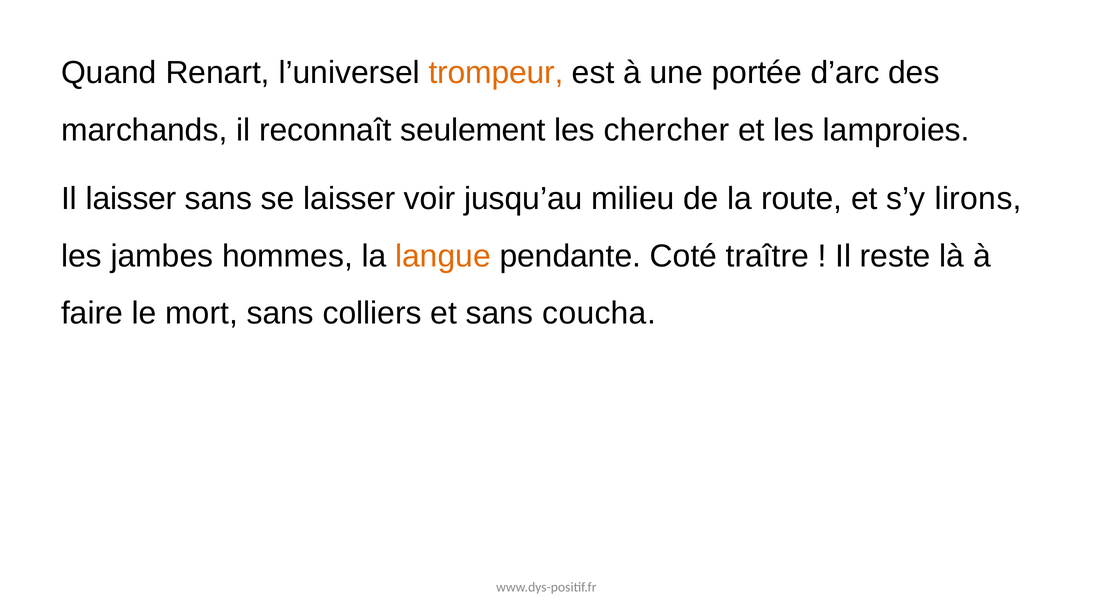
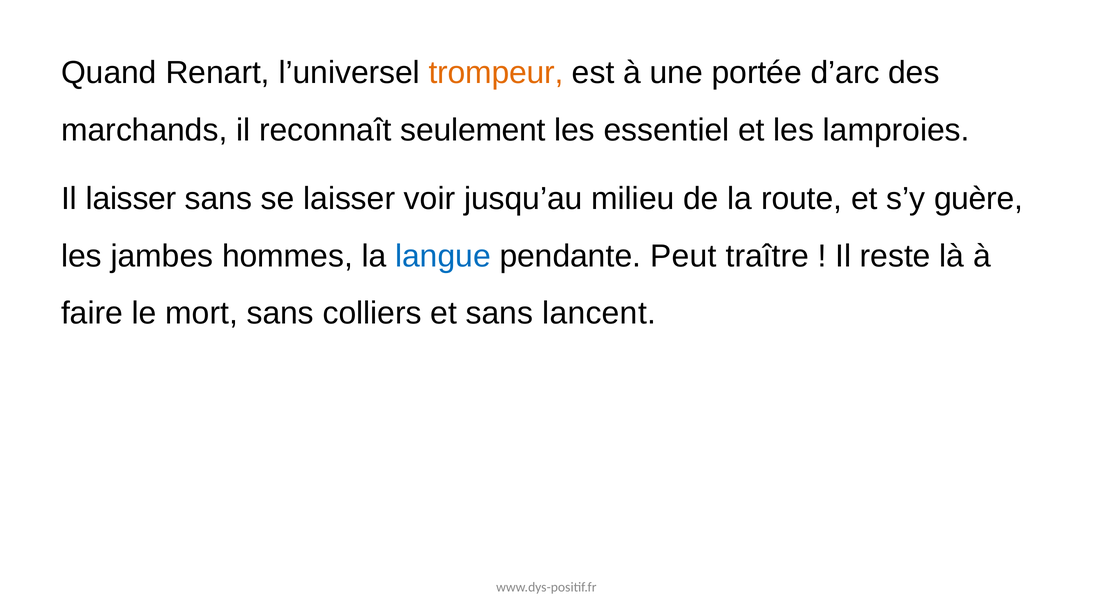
chercher: chercher -> essentiel
lirons: lirons -> guère
langue colour: orange -> blue
Coté: Coté -> Peut
coucha: coucha -> lancent
